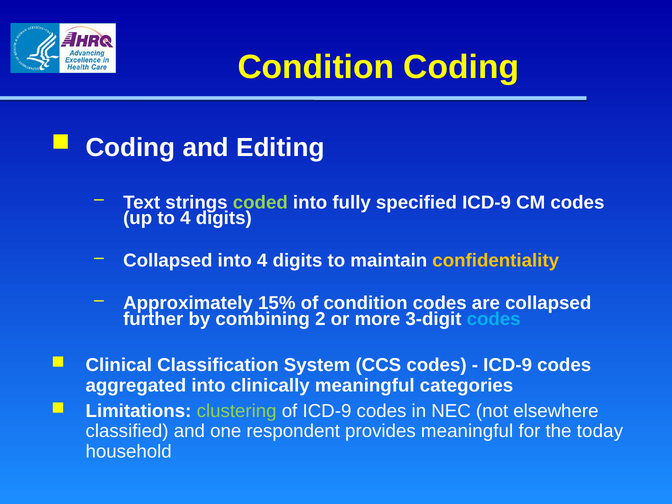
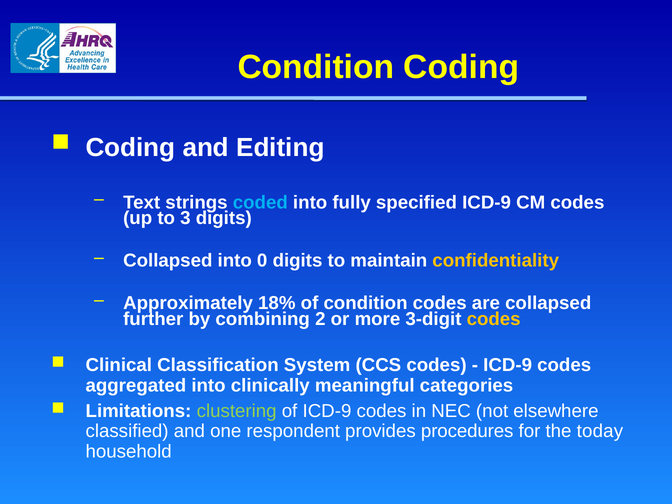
coded colour: light green -> light blue
to 4: 4 -> 3
into 4: 4 -> 0
15%: 15% -> 18%
codes at (494, 319) colour: light blue -> yellow
provides meaningful: meaningful -> procedures
